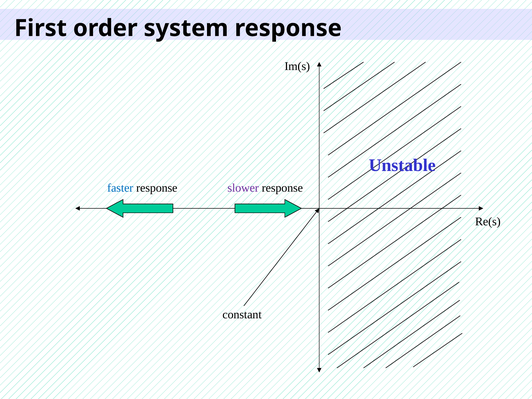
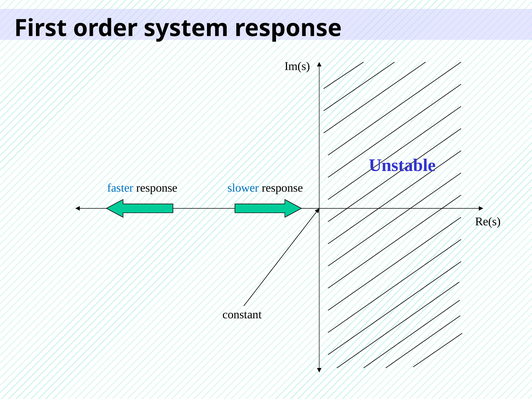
slower colour: purple -> blue
